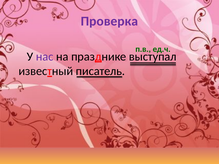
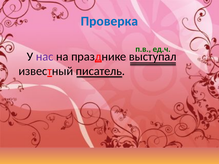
Проверка colour: purple -> blue
